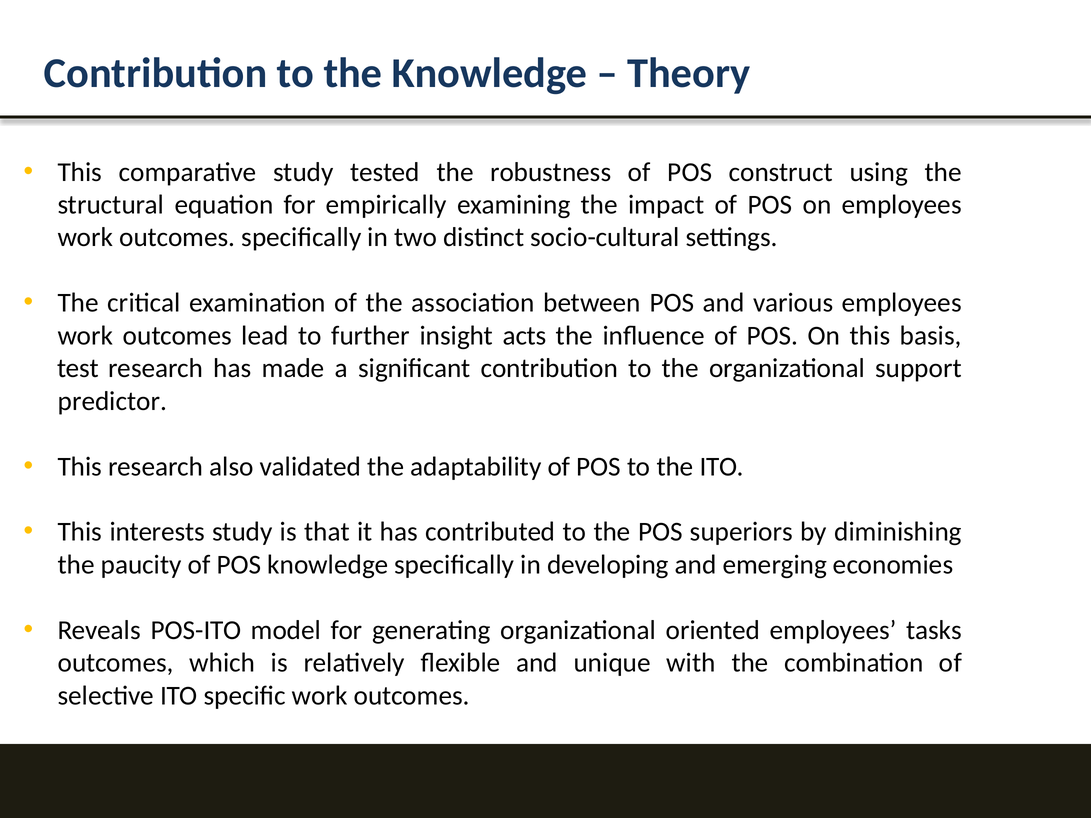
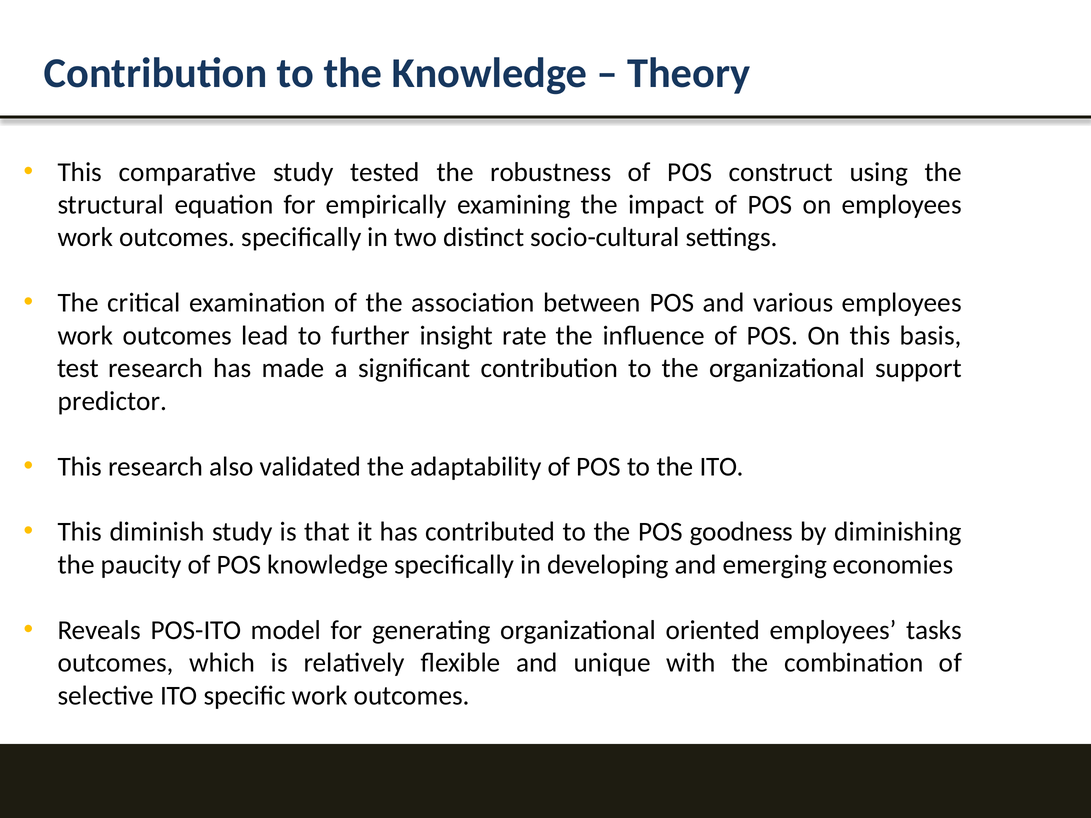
acts: acts -> rate
interests: interests -> diminish
superiors: superiors -> goodness
